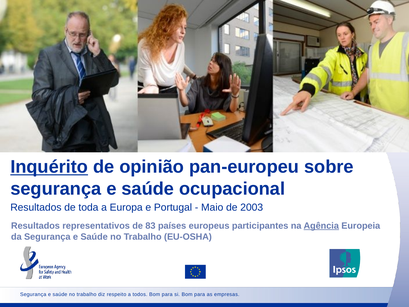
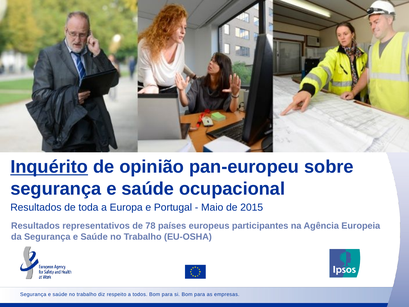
2003: 2003 -> 2015
83: 83 -> 78
Agência underline: present -> none
